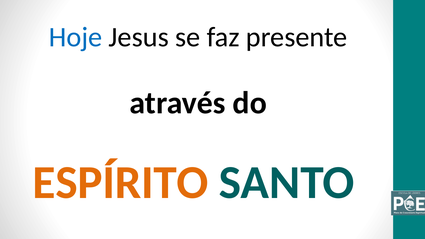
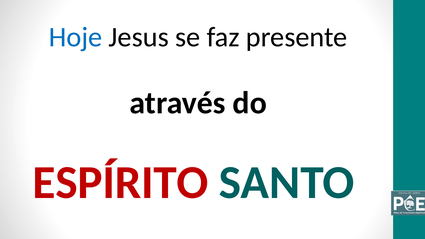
ESPÍRITO colour: orange -> red
